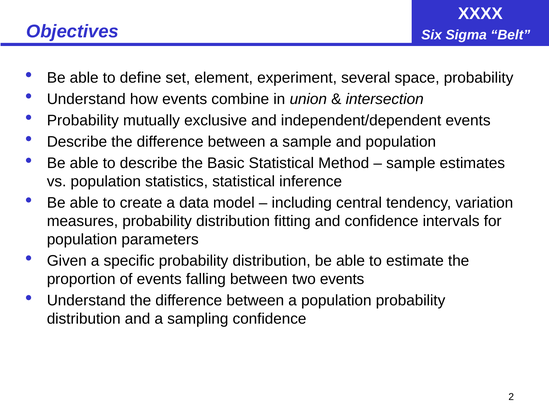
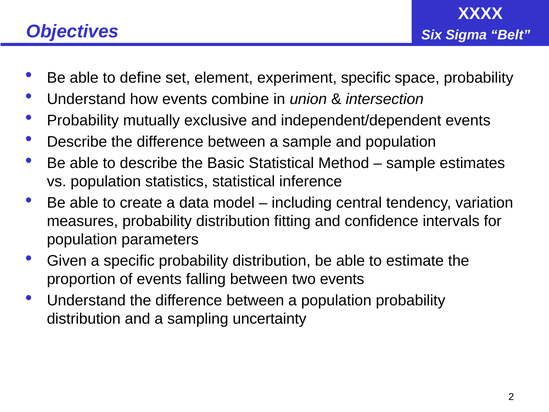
experiment several: several -> specific
sampling confidence: confidence -> uncertainty
